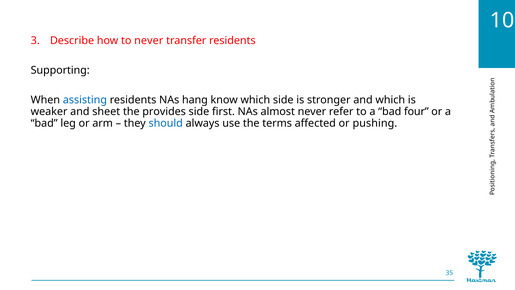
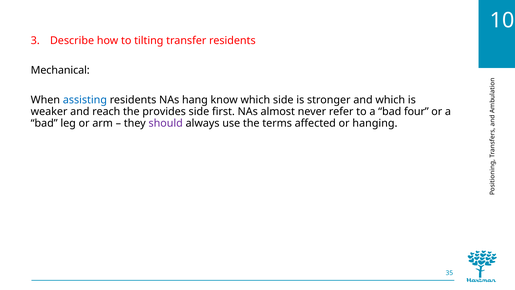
to never: never -> tilting
Supporting: Supporting -> Mechanical
sheet: sheet -> reach
should colour: blue -> purple
pushing: pushing -> hanging
